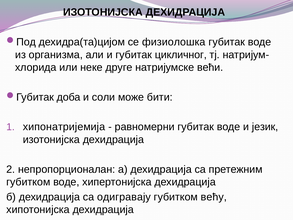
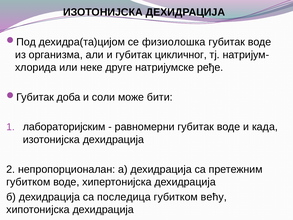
већи: већи -> ређе
хипонатријемија: хипонатријемија -> лабораторијским
језик: језик -> када
одигравају: одигравају -> последица
